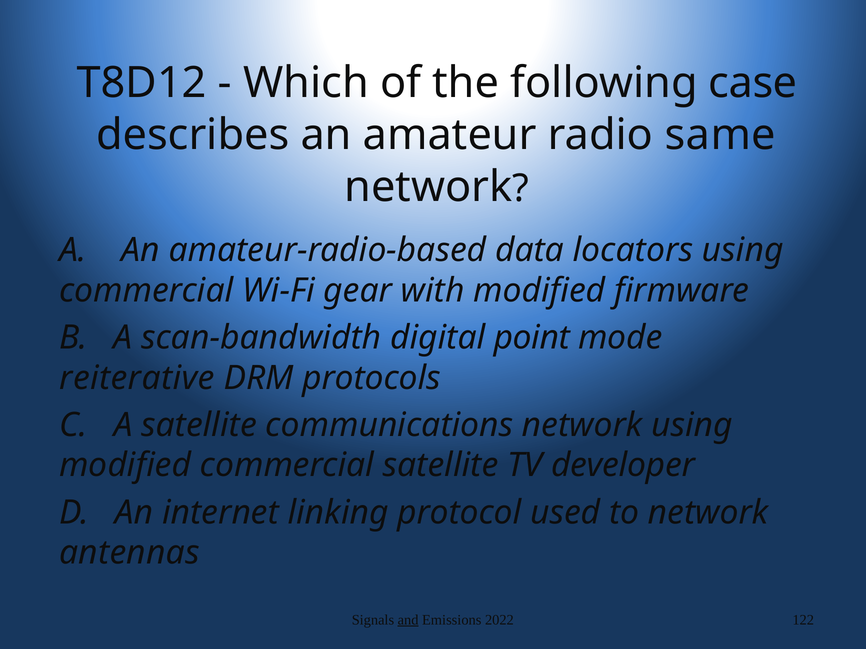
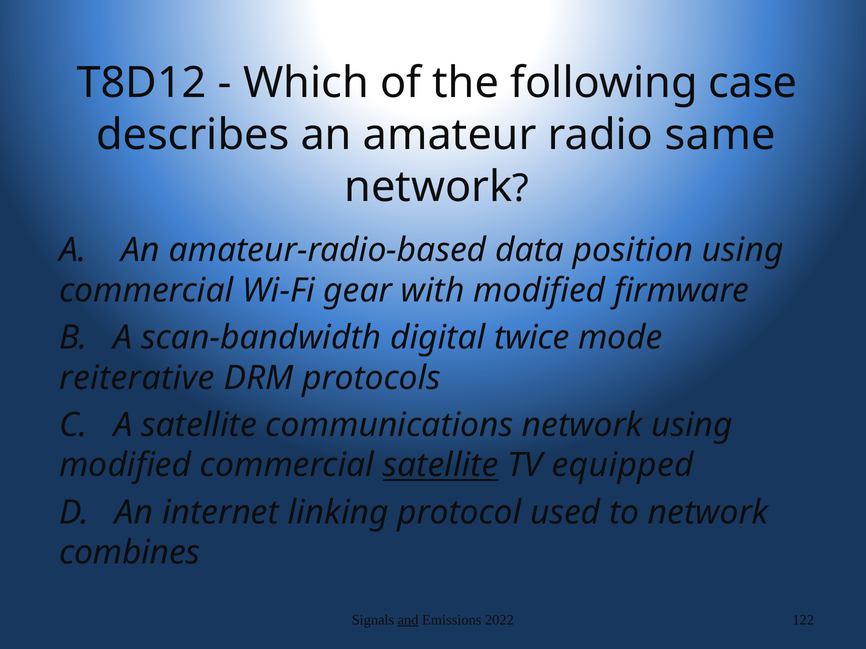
locators: locators -> position
point: point -> twice
satellite at (441, 466) underline: none -> present
developer: developer -> equipped
antennas: antennas -> combines
